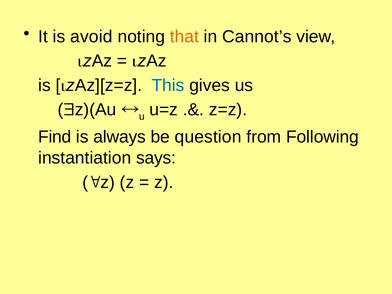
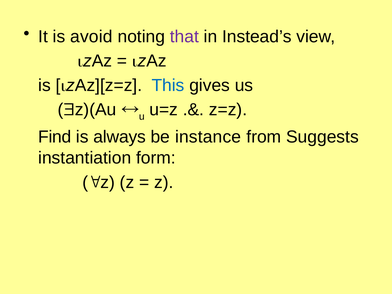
that colour: orange -> purple
Cannot’s: Cannot’s -> Instead’s
question: question -> instance
Following: Following -> Suggests
says: says -> form
